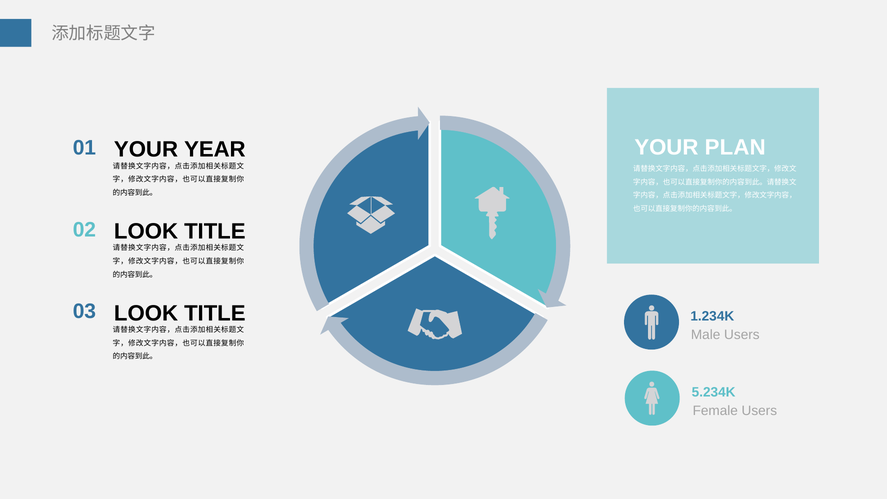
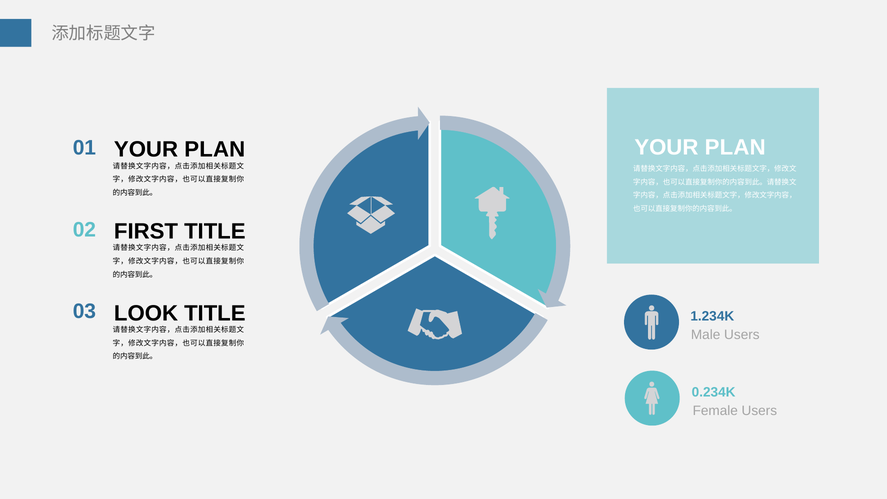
01 YOUR YEAR: YEAR -> PLAN
LOOK at (146, 231): LOOK -> FIRST
5.234K: 5.234K -> 0.234K
